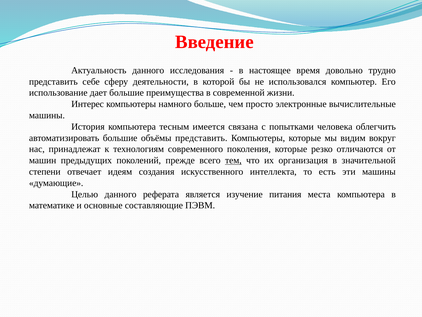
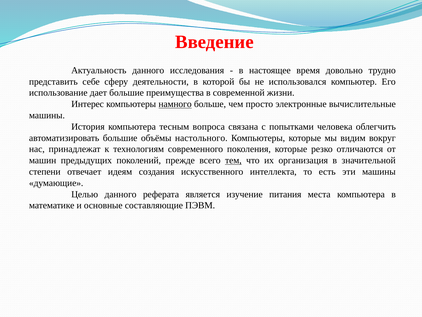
намного underline: none -> present
имеется: имеется -> вопроса
объёмы представить: представить -> настольного
